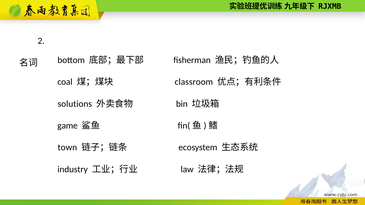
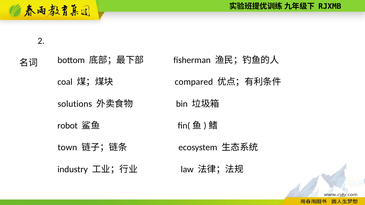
classroom: classroom -> compared
game: game -> robot
